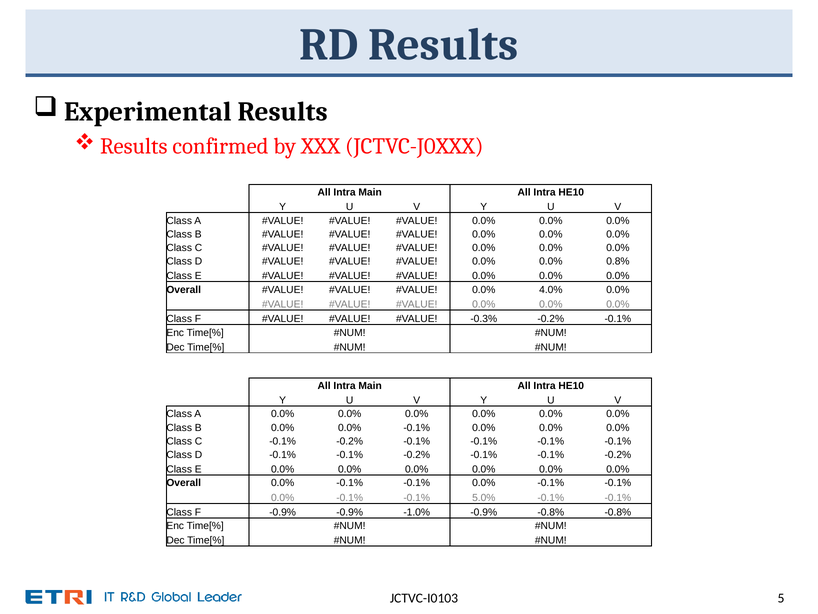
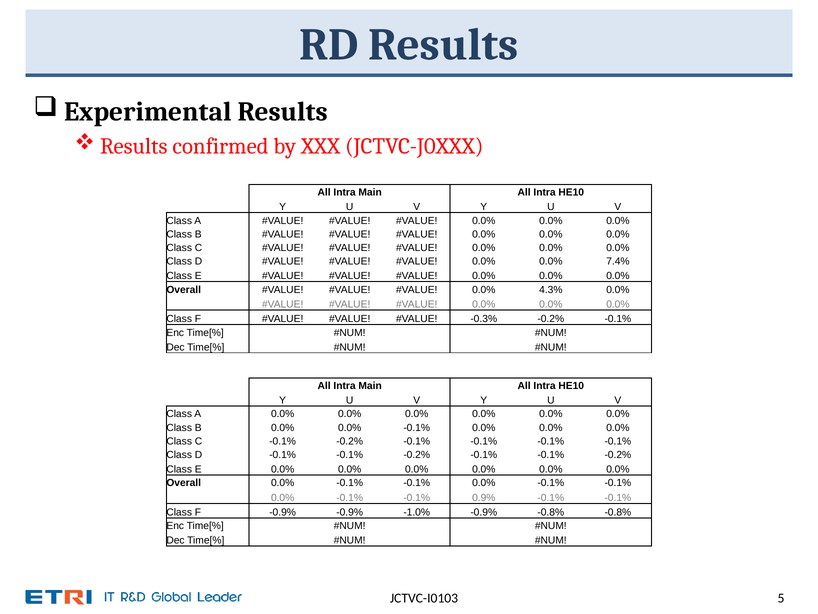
0.8%: 0.8% -> 7.4%
4.0%: 4.0% -> 4.3%
5.0%: 5.0% -> 0.9%
